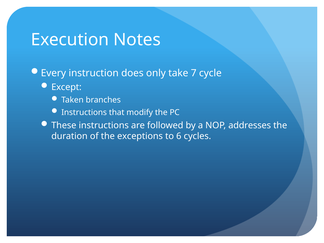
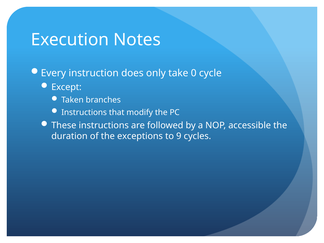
7: 7 -> 0
addresses: addresses -> accessible
6: 6 -> 9
